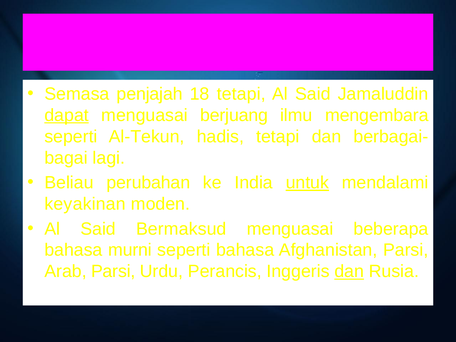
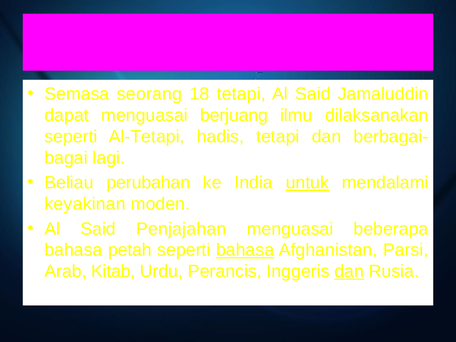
penjajah: penjajah -> seorang
dapat underline: present -> none
mengembara: mengembara -> dilaksanakan
Al-Tekun: Al-Tekun -> Al-Tetapi
Bermaksud: Bermaksud -> Penjajahan
murni: murni -> petah
bahasa at (245, 250) underline: none -> present
Arab Parsi: Parsi -> Kitab
